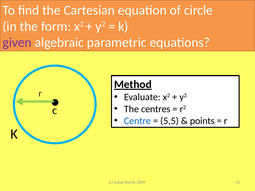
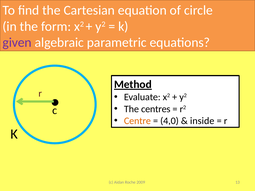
Centre colour: blue -> orange
5,5: 5,5 -> 4,0
points: points -> inside
